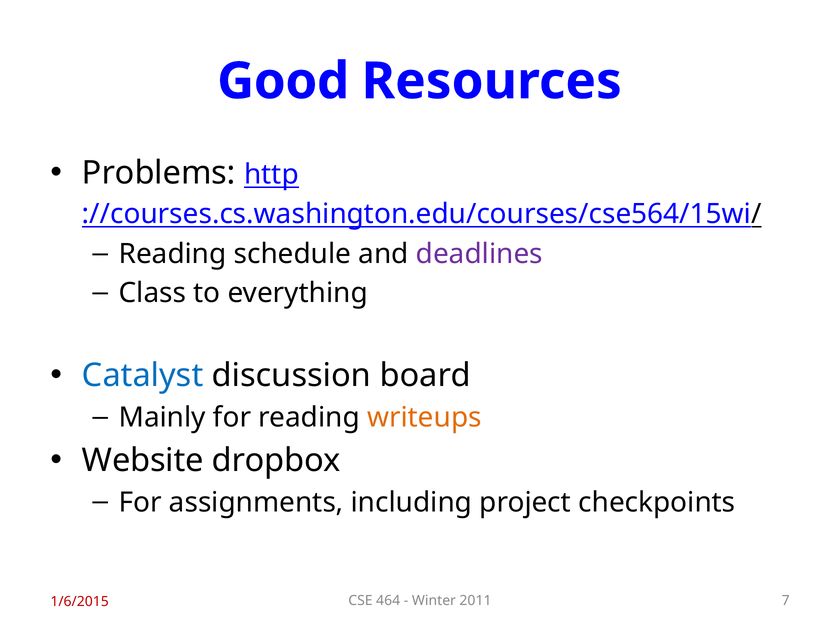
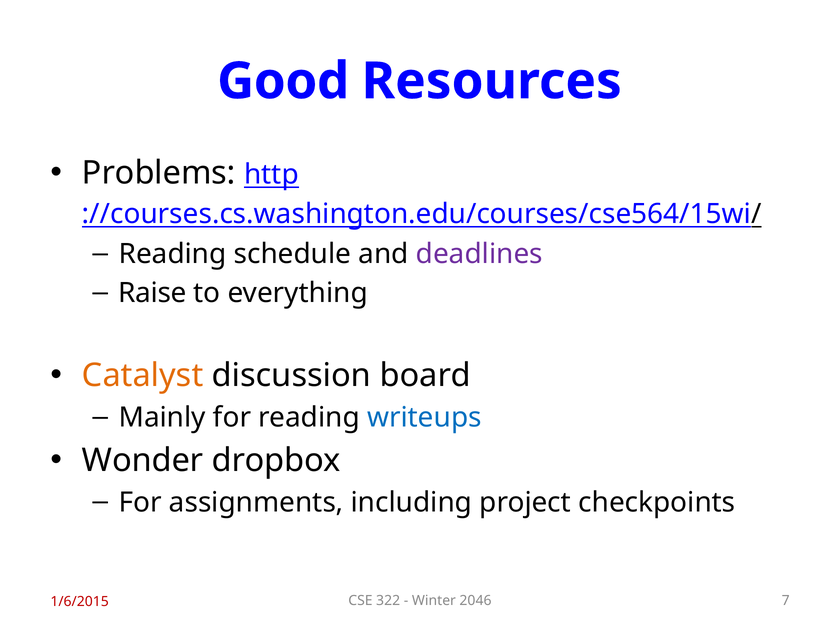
Class: Class -> Raise
Catalyst colour: blue -> orange
writeups colour: orange -> blue
Website: Website -> Wonder
464: 464 -> 322
2011: 2011 -> 2046
